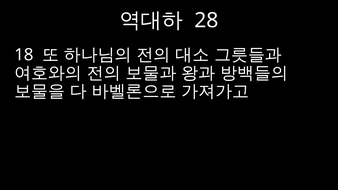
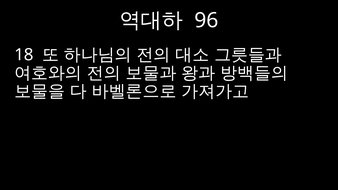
28: 28 -> 96
